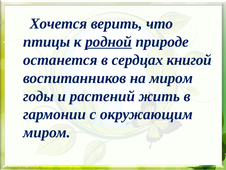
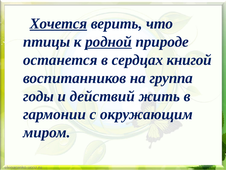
Хочется underline: none -> present
на миром: миром -> группа
растений: растений -> действий
